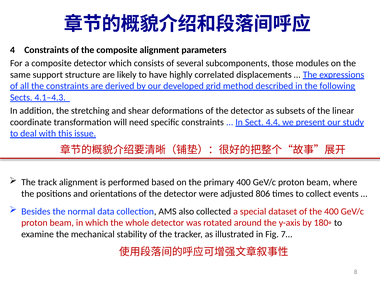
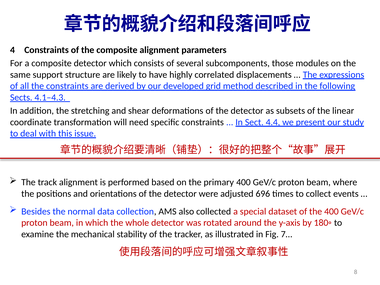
806: 806 -> 696
